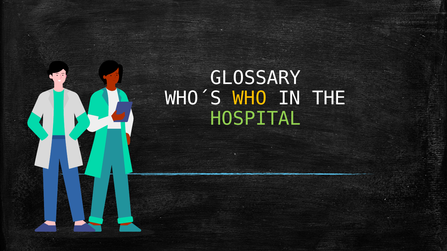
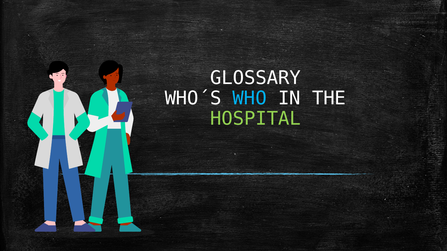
WHO colour: yellow -> light blue
